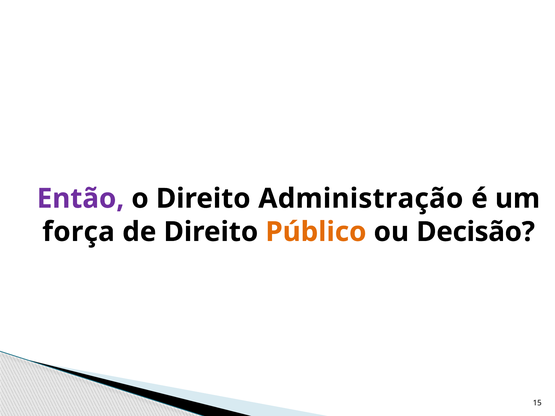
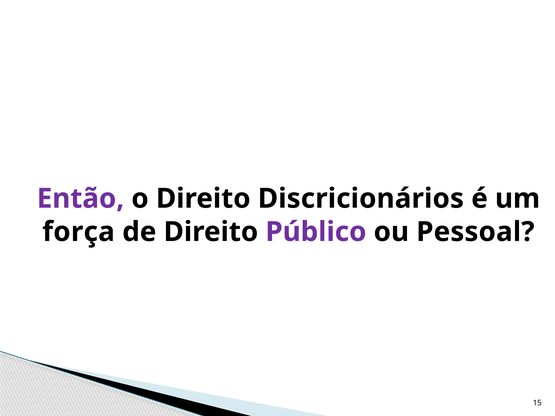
Administração: Administração -> Discricionários
Público colour: orange -> purple
Decisão: Decisão -> Pessoal
